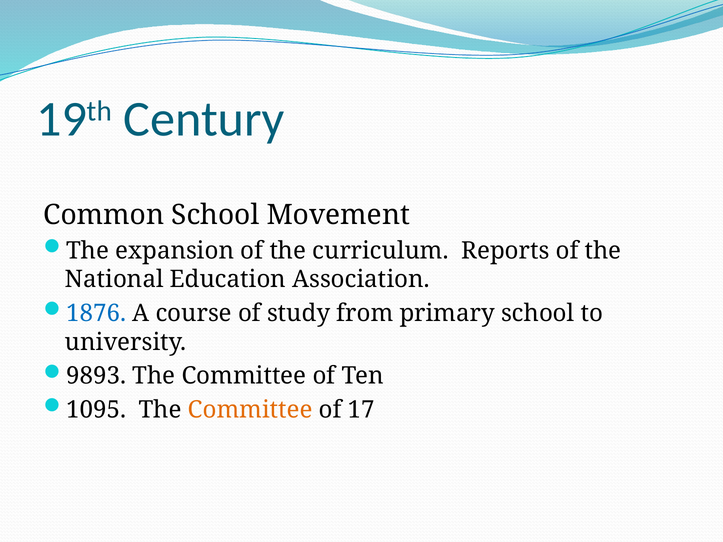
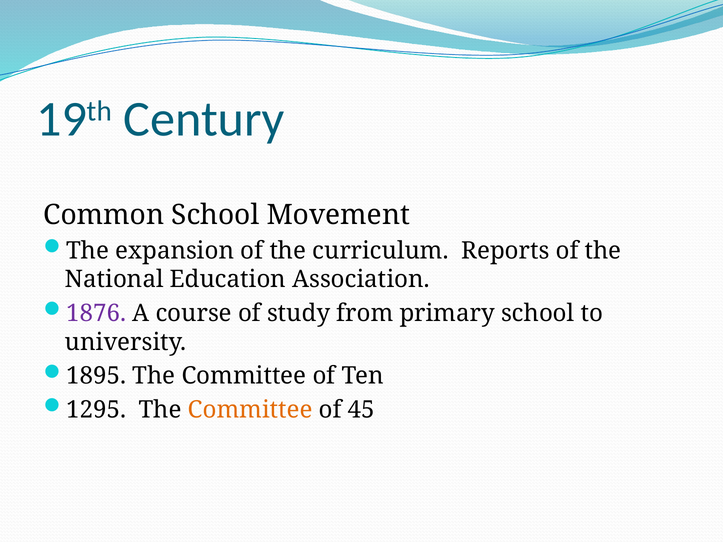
1876 colour: blue -> purple
9893: 9893 -> 1895
1095: 1095 -> 1295
17: 17 -> 45
